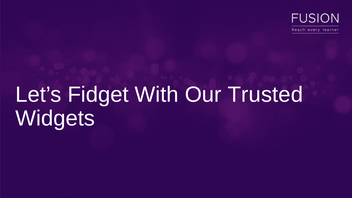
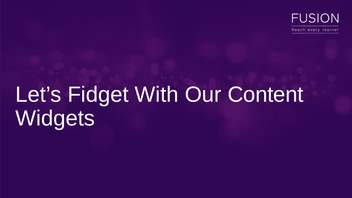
Trusted: Trusted -> Content
